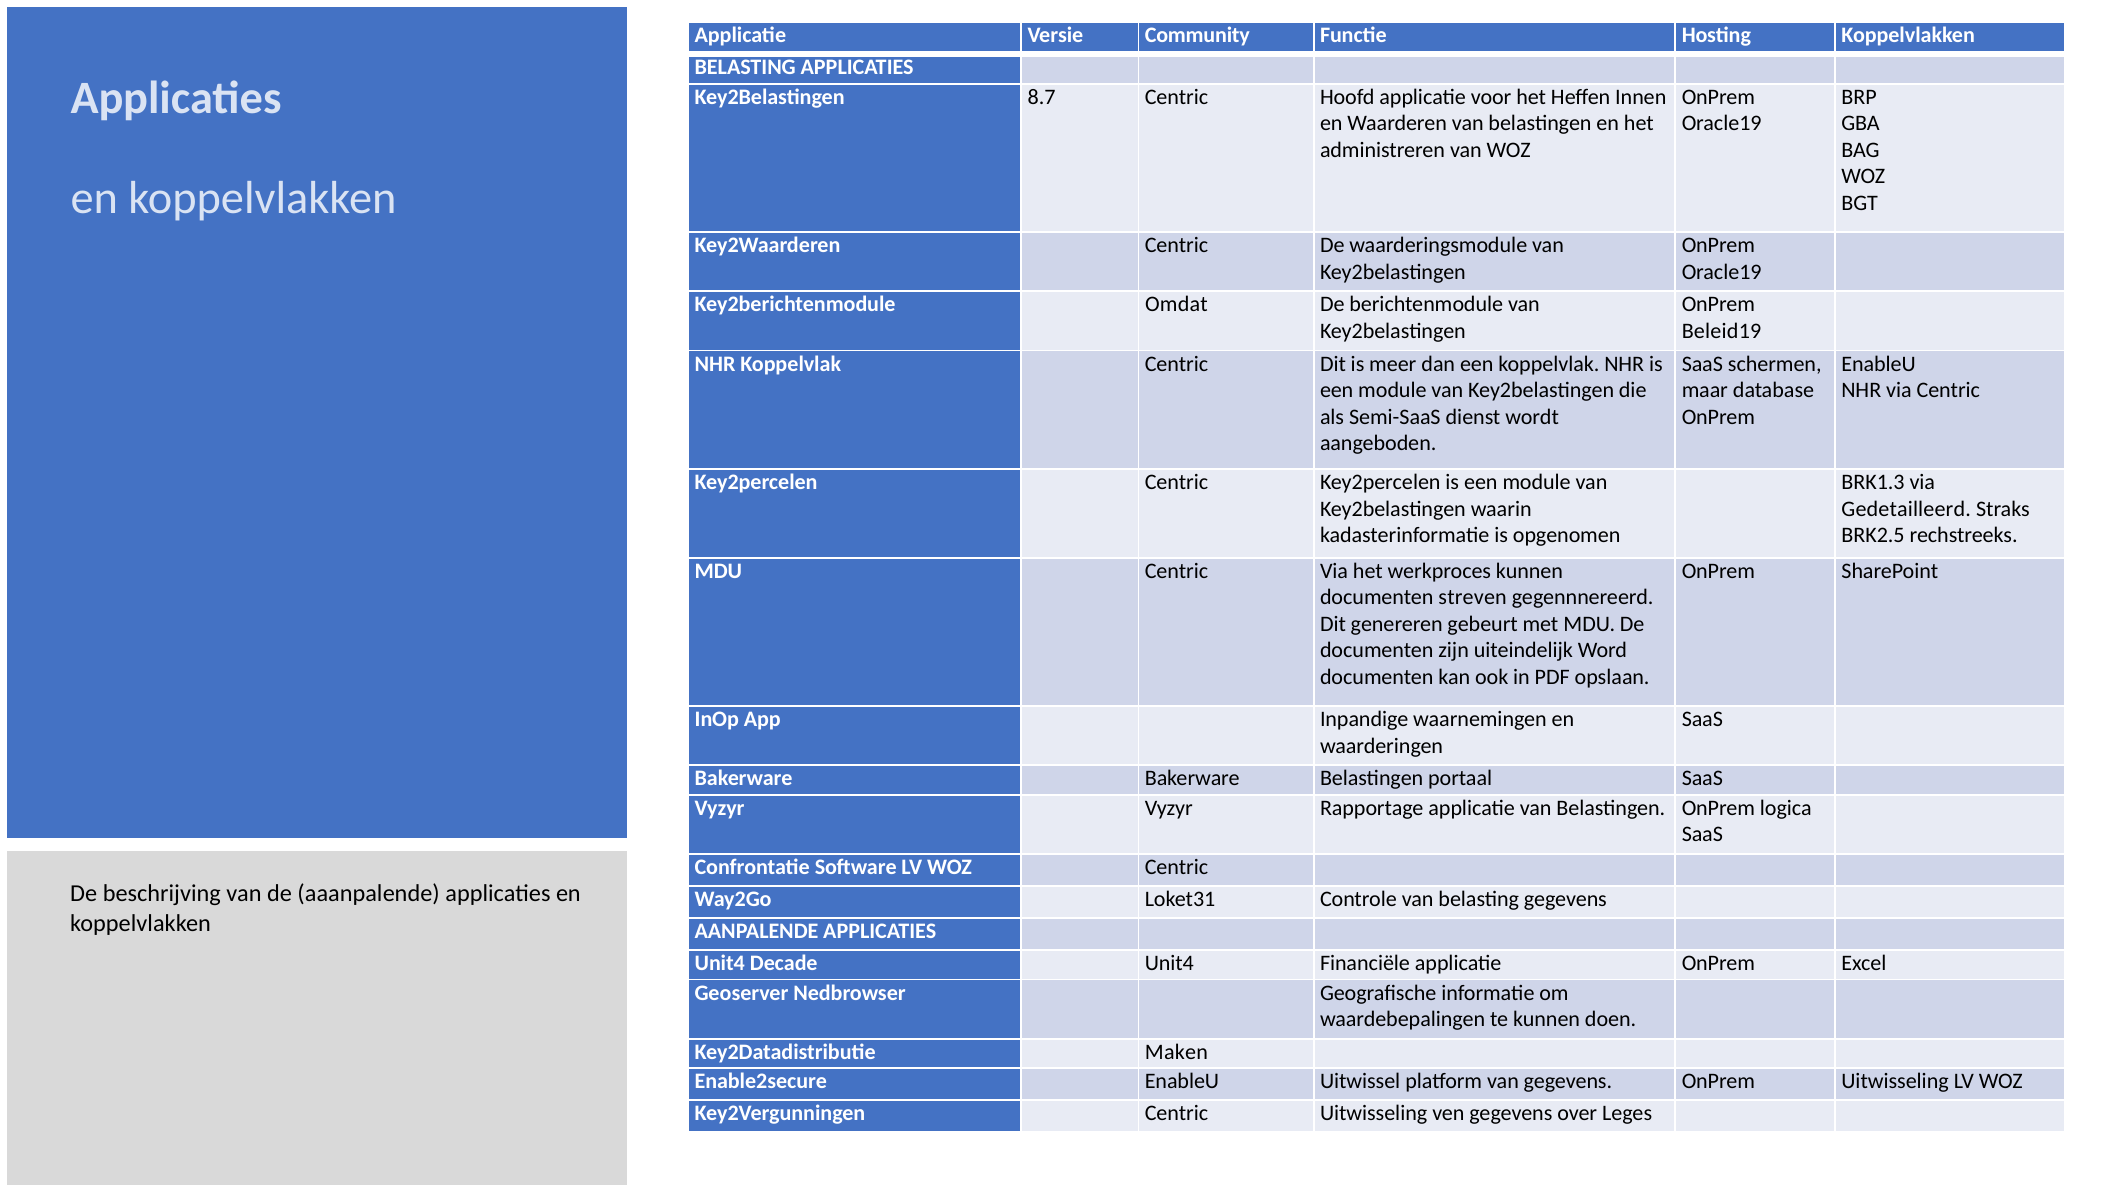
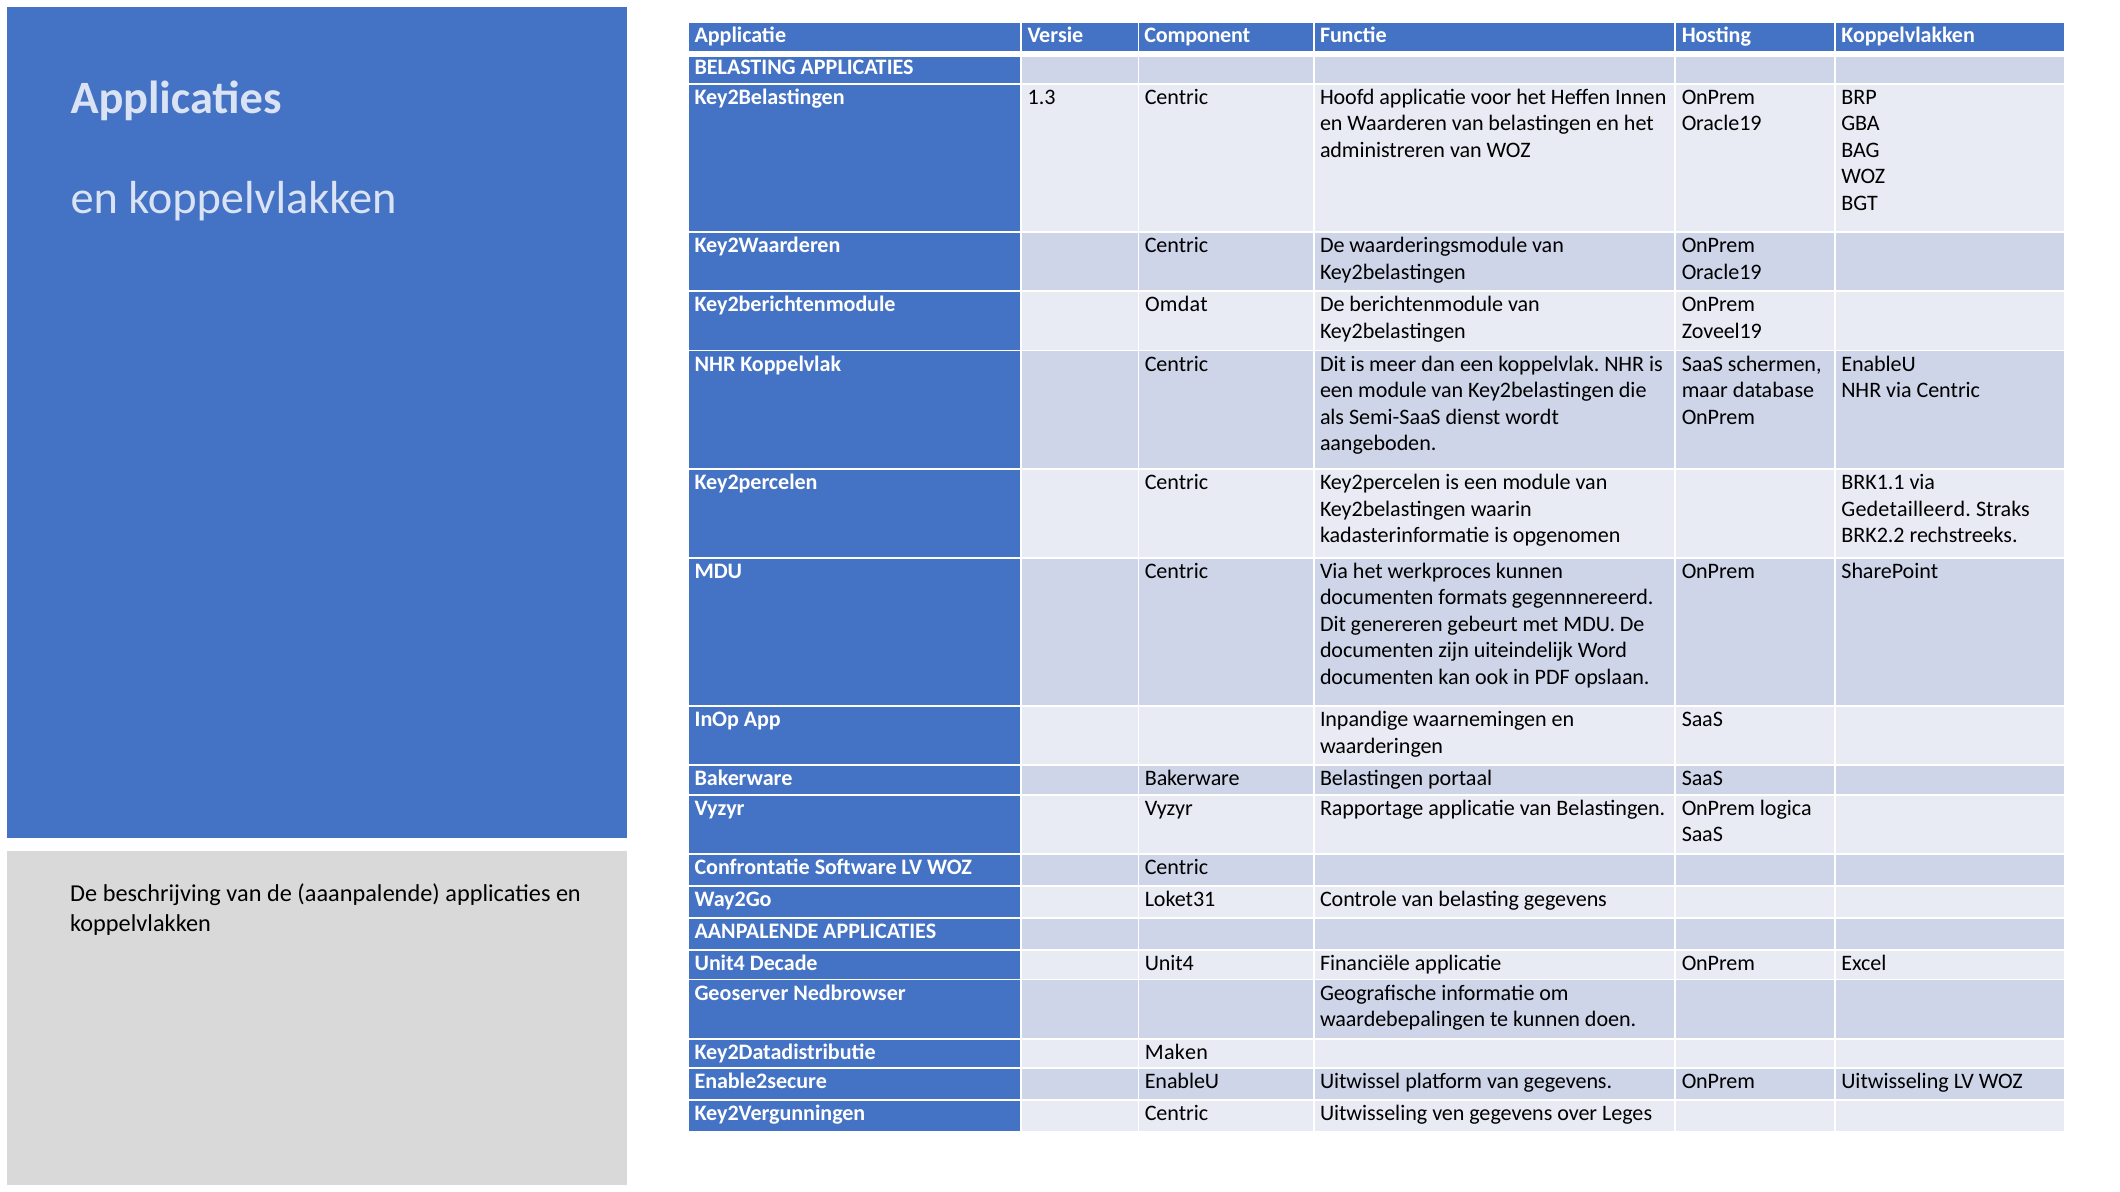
Community: Community -> Component
8.7: 8.7 -> 1.3
Beleid19: Beleid19 -> Zoveel19
BRK1.3: BRK1.3 -> BRK1.1
BRK2.5: BRK2.5 -> BRK2.2
streven: streven -> formats
